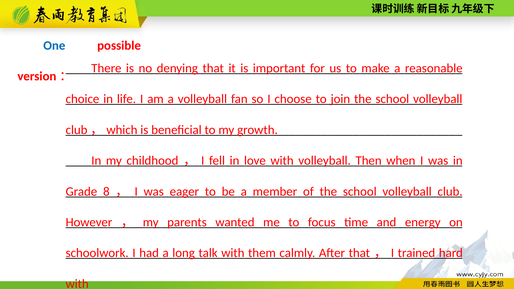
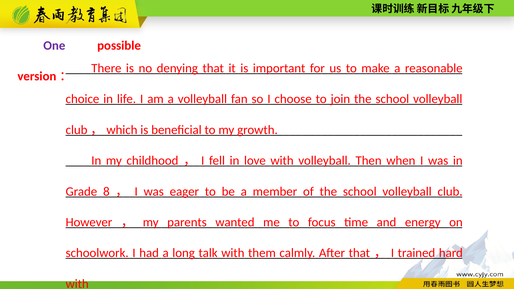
One colour: blue -> purple
